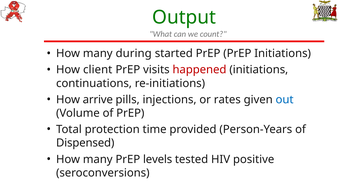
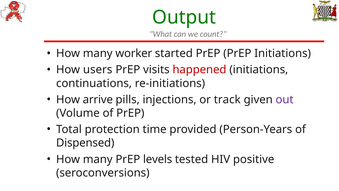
during: during -> worker
client: client -> users
rates: rates -> track
out colour: blue -> purple
